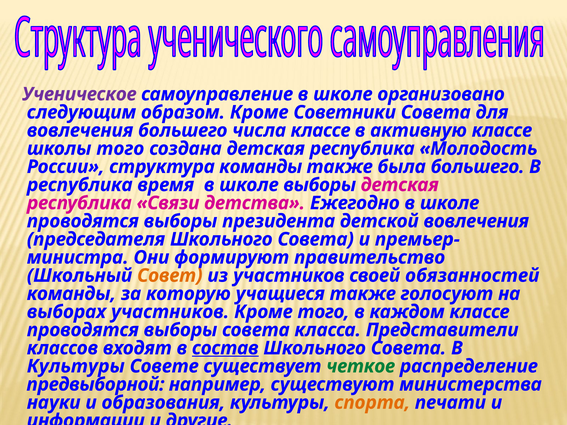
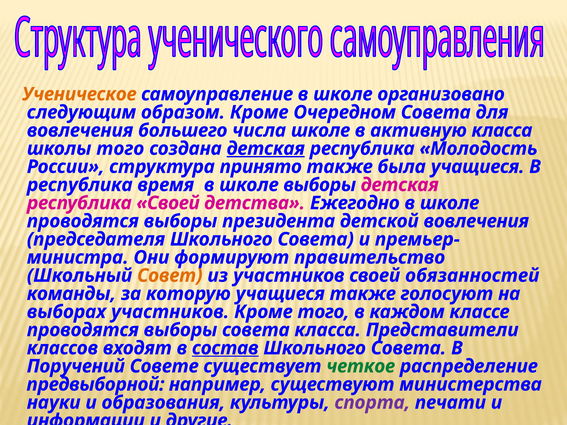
Ученическое colour: purple -> orange
Советники: Советники -> Очередном
числа классе: классе -> школе
активную классе: классе -> класса
детская at (266, 149) underline: none -> present
структура команды: команды -> принято
была большего: большего -> учащиеся
республика Связи: Связи -> Своей
Культуры at (76, 366): Культуры -> Поручений
спорта colour: orange -> purple
